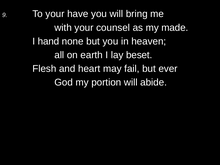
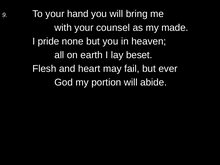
have: have -> hand
hand: hand -> pride
